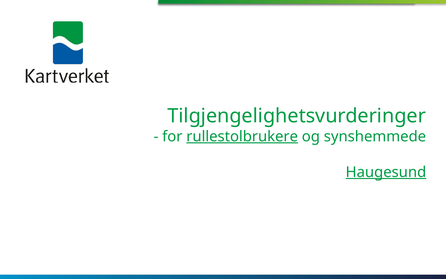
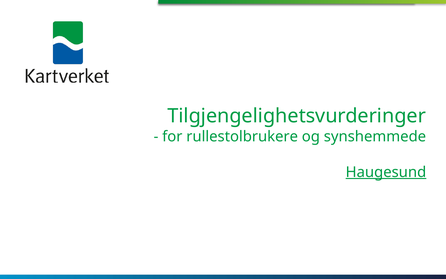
rullestolbrukere underline: present -> none
